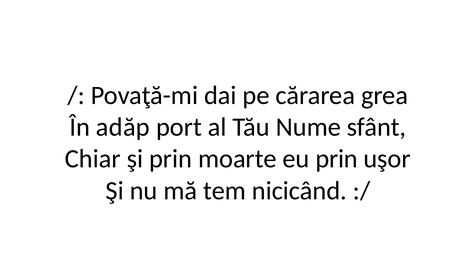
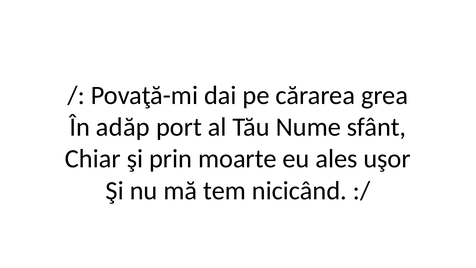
eu prin: prin -> ales
